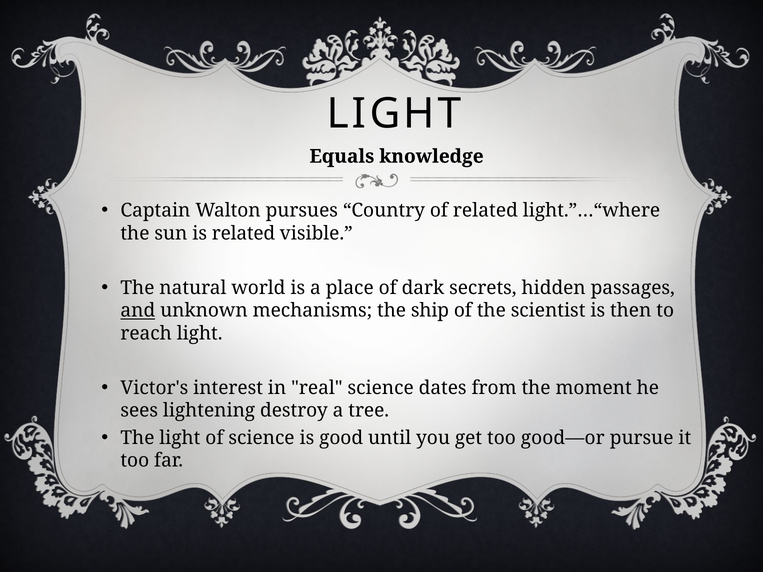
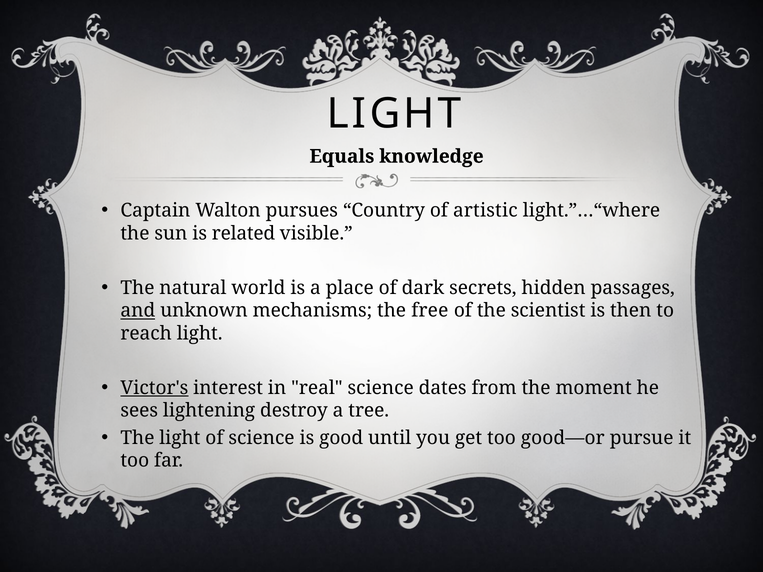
of related: related -> artistic
ship: ship -> free
Victor's underline: none -> present
